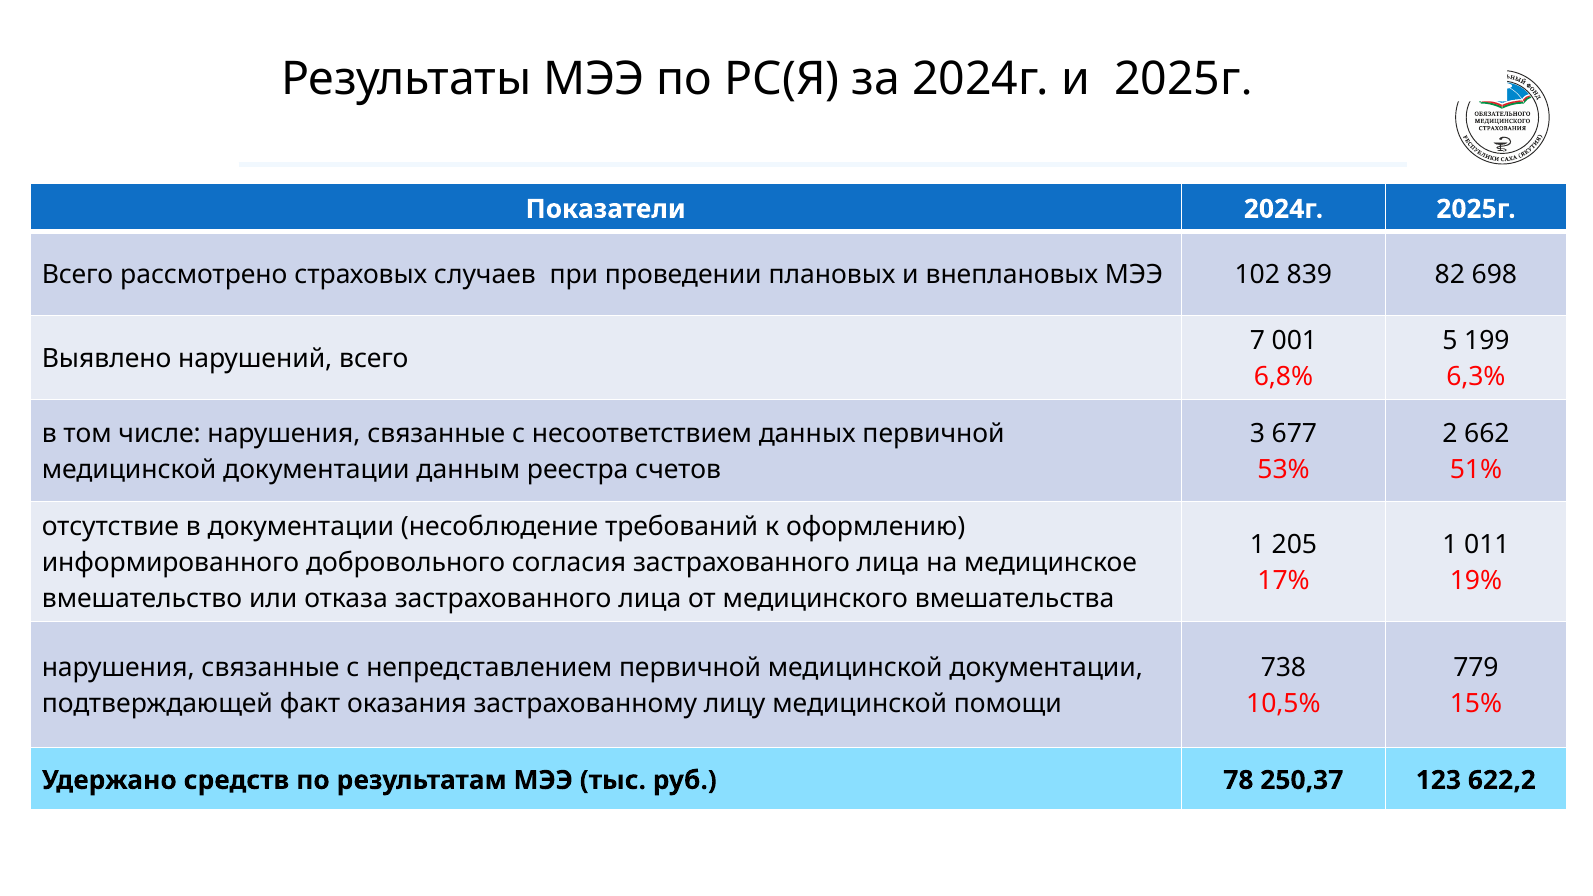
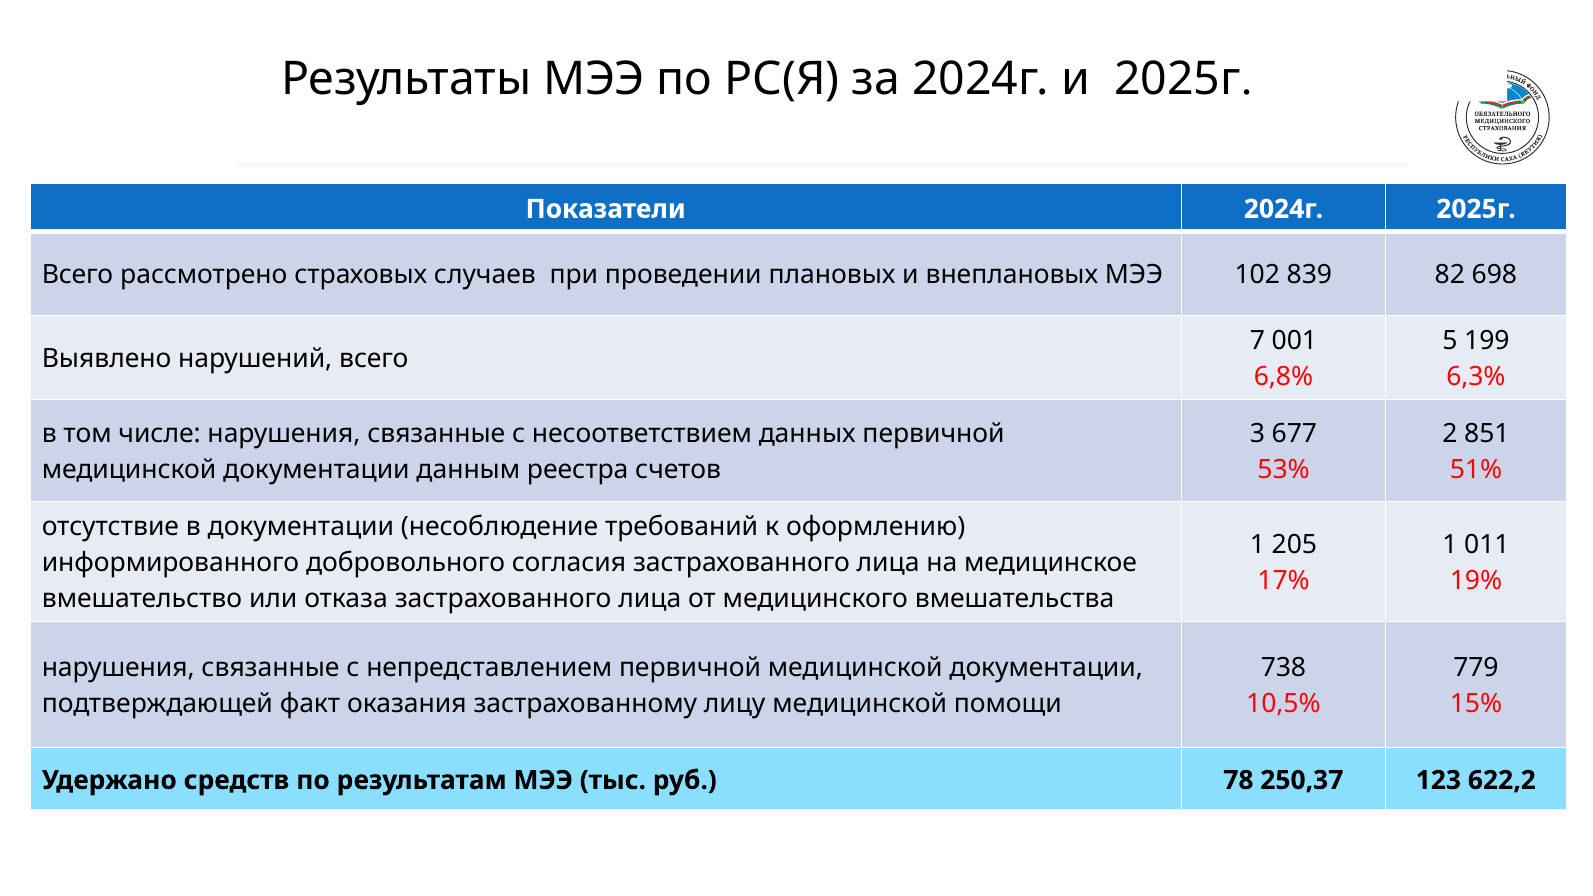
662: 662 -> 851
